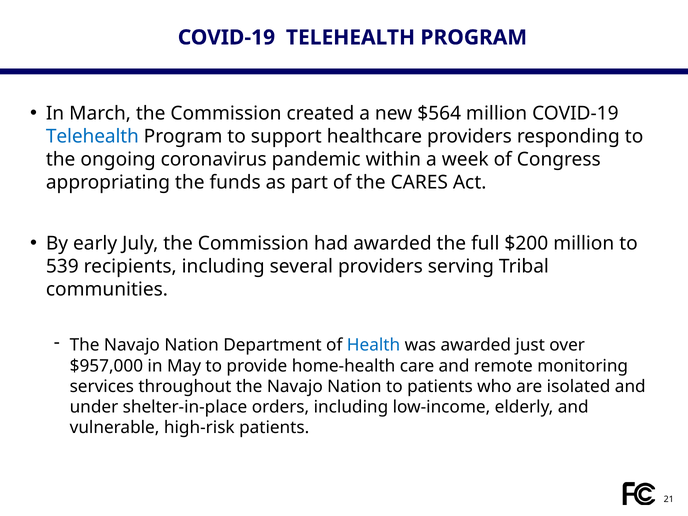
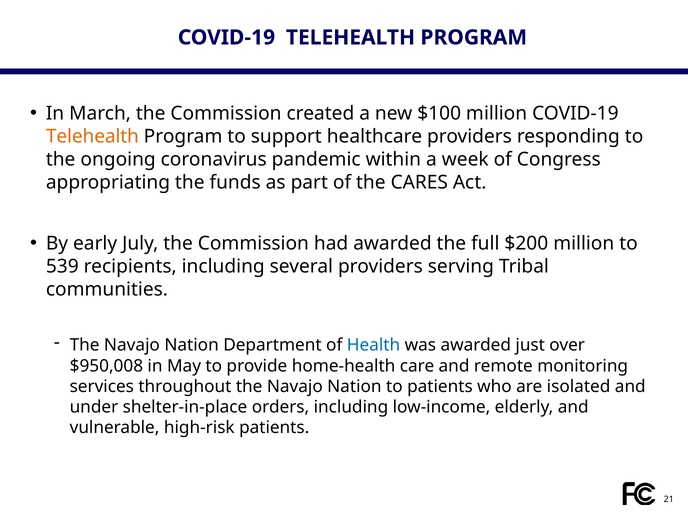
$564: $564 -> $100
Telehealth at (92, 137) colour: blue -> orange
$957,000: $957,000 -> $950,008
